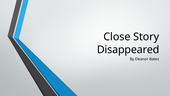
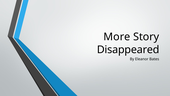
Close: Close -> More
